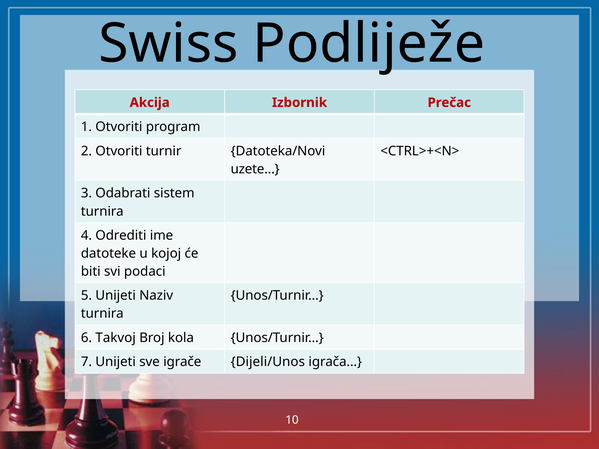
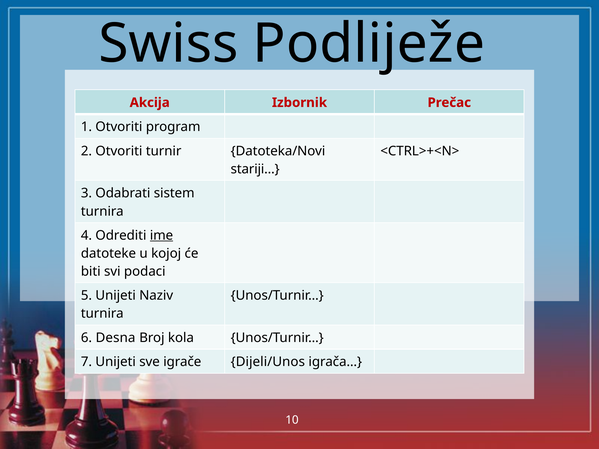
uzete…: uzete… -> stariji…
ime underline: none -> present
Takvoj: Takvoj -> Desna
